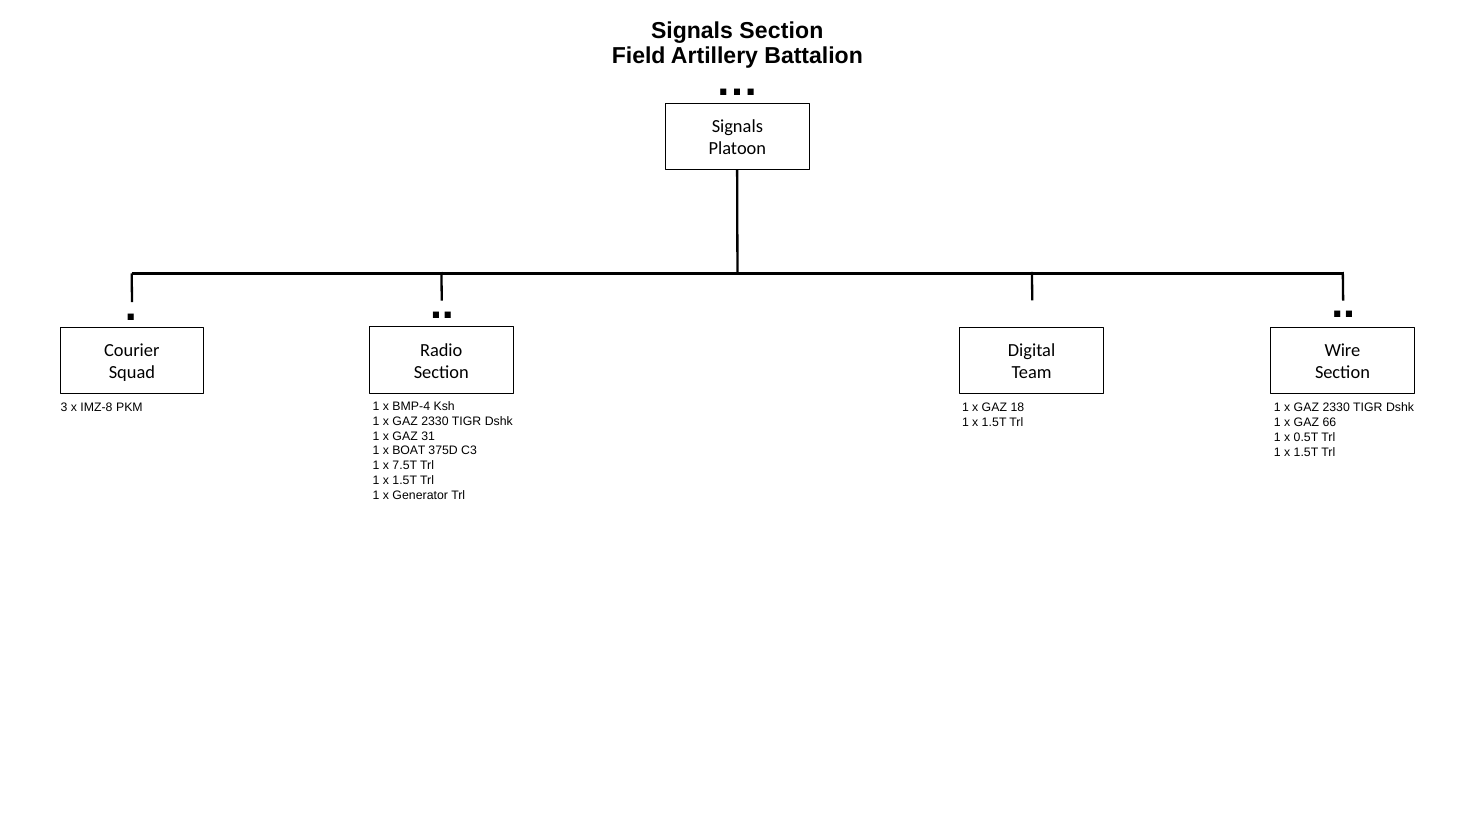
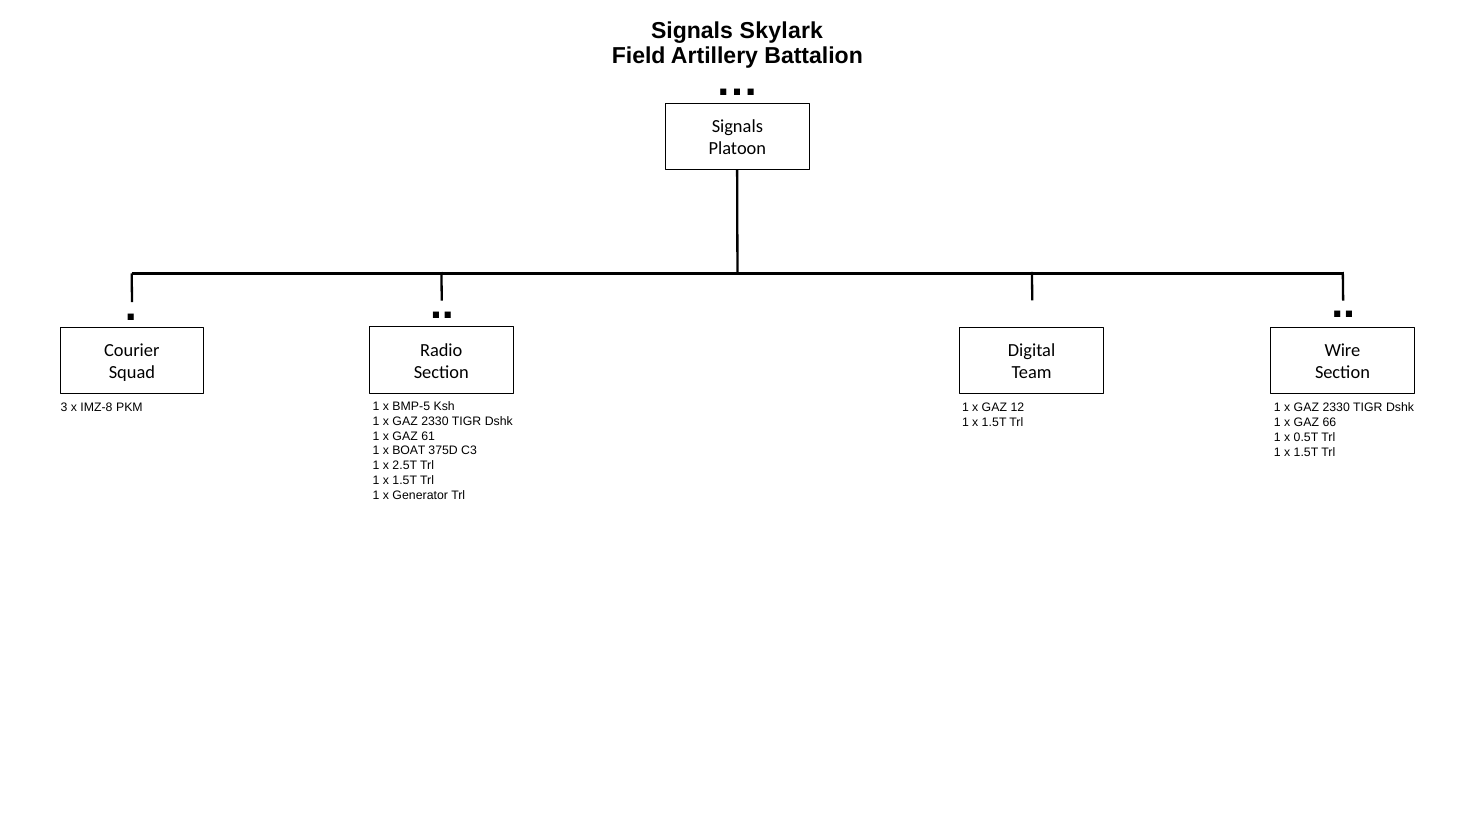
Signals Section: Section -> Skylark
BMP-4: BMP-4 -> BMP-5
18: 18 -> 12
31: 31 -> 61
7.5T: 7.5T -> 2.5T
